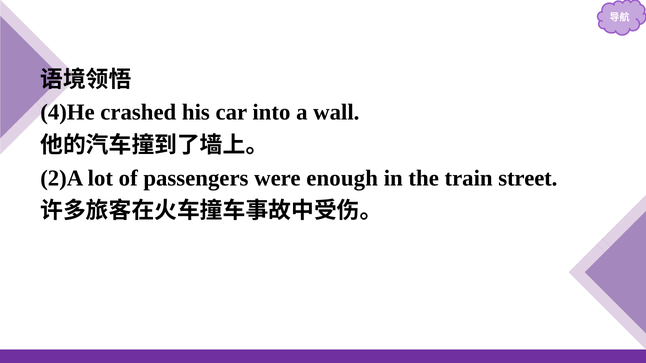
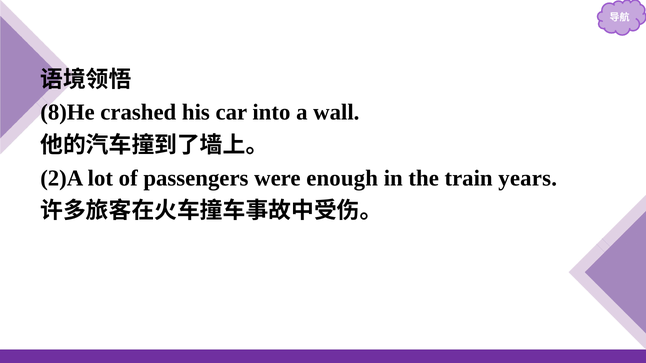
4)He: 4)He -> 8)He
street: street -> years
